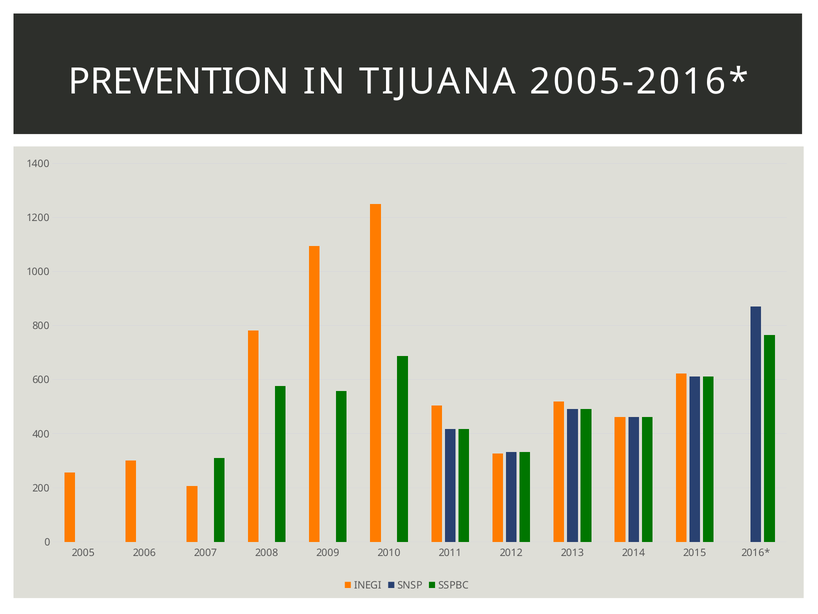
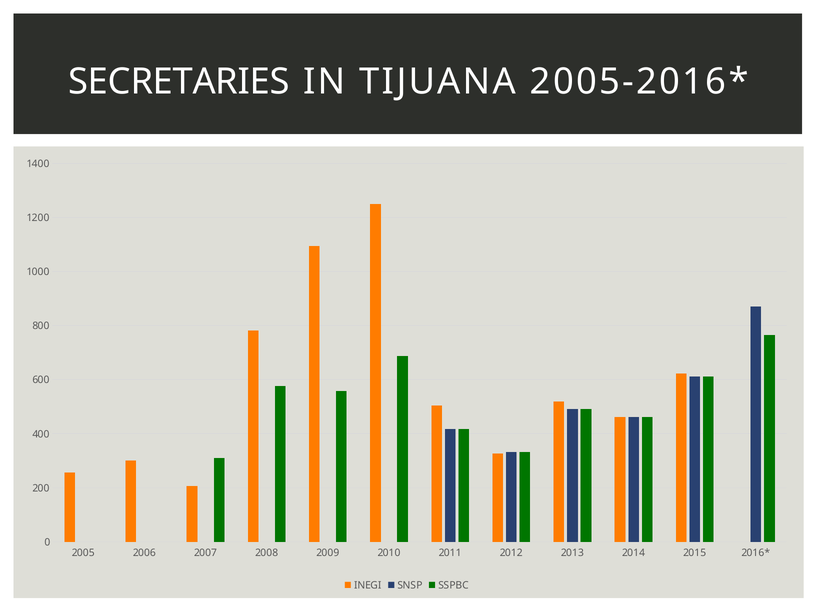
PREVENTION: PREVENTION -> SECRETARIES
